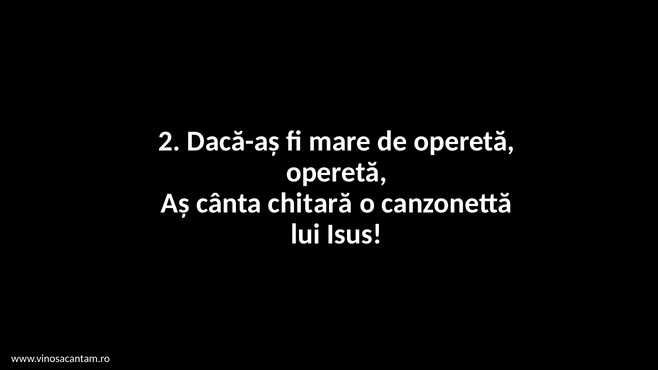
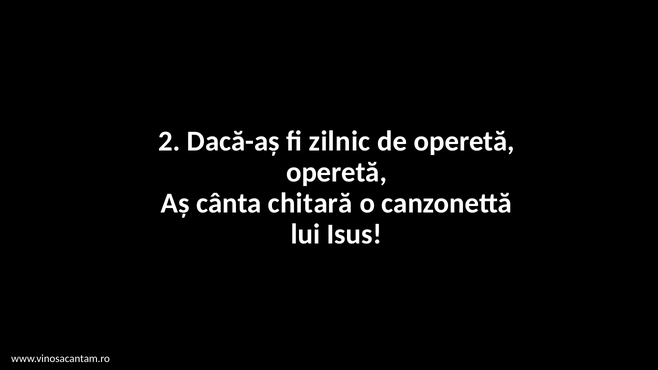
mare: mare -> zilnic
